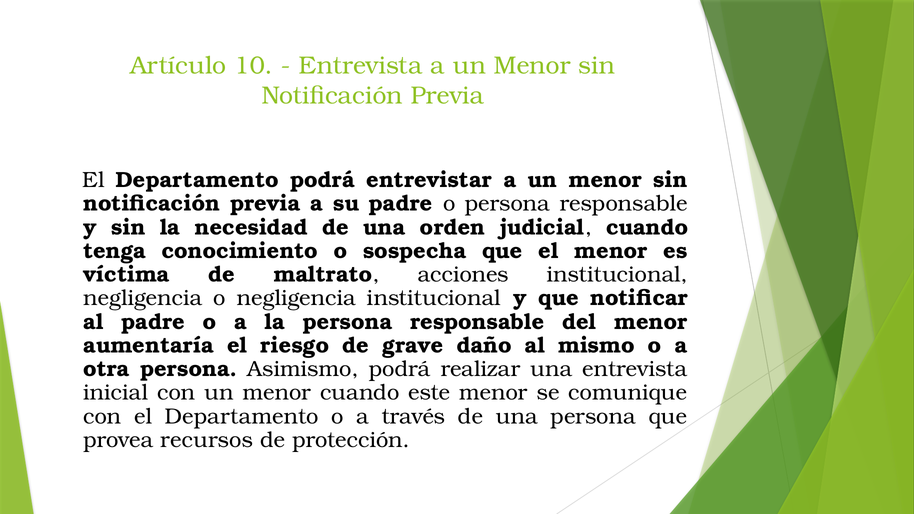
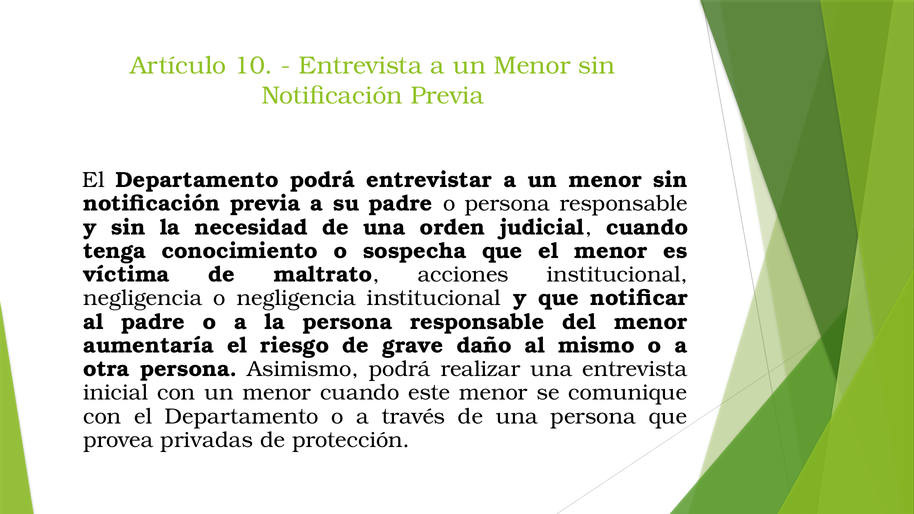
recursos: recursos -> privadas
